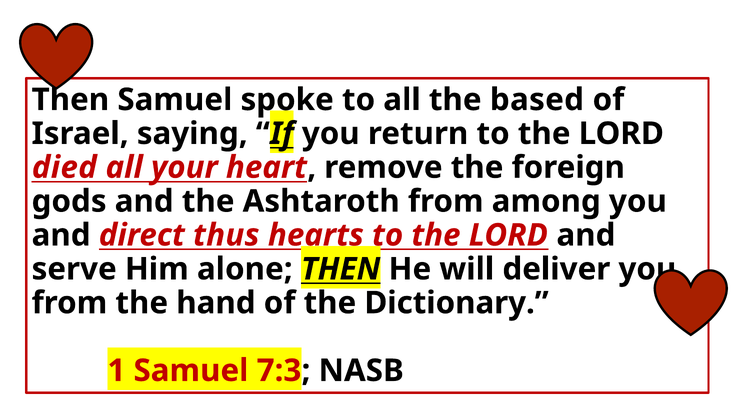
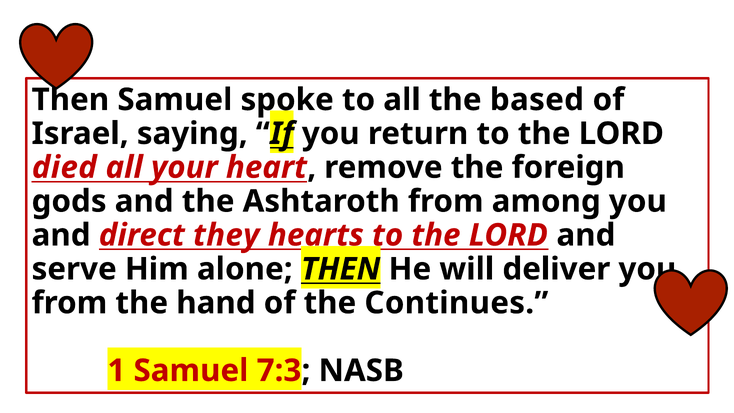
thus: thus -> they
Dictionary: Dictionary -> Continues
